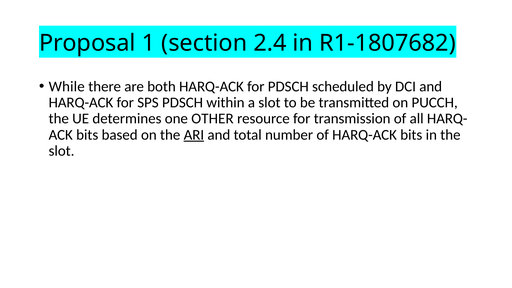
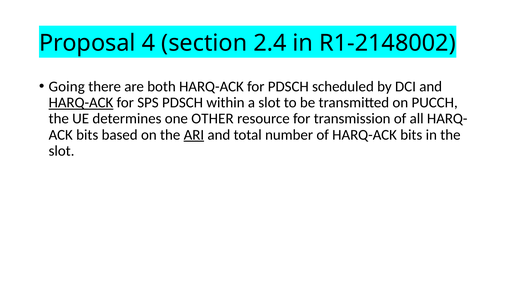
1: 1 -> 4
R1-1807682: R1-1807682 -> R1-2148002
While: While -> Going
HARQ-ACK at (81, 103) underline: none -> present
